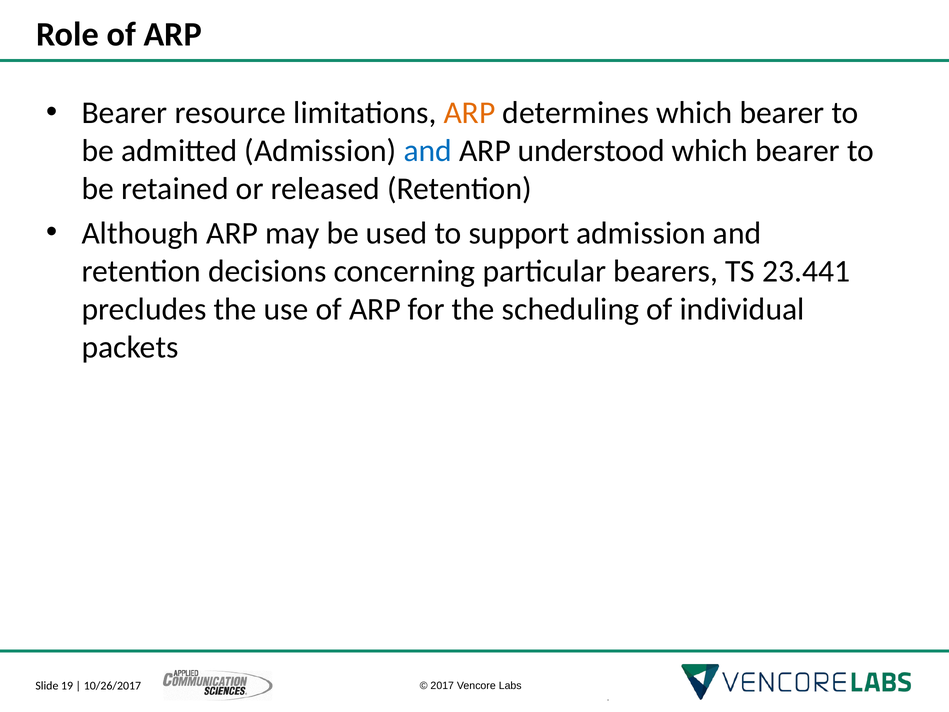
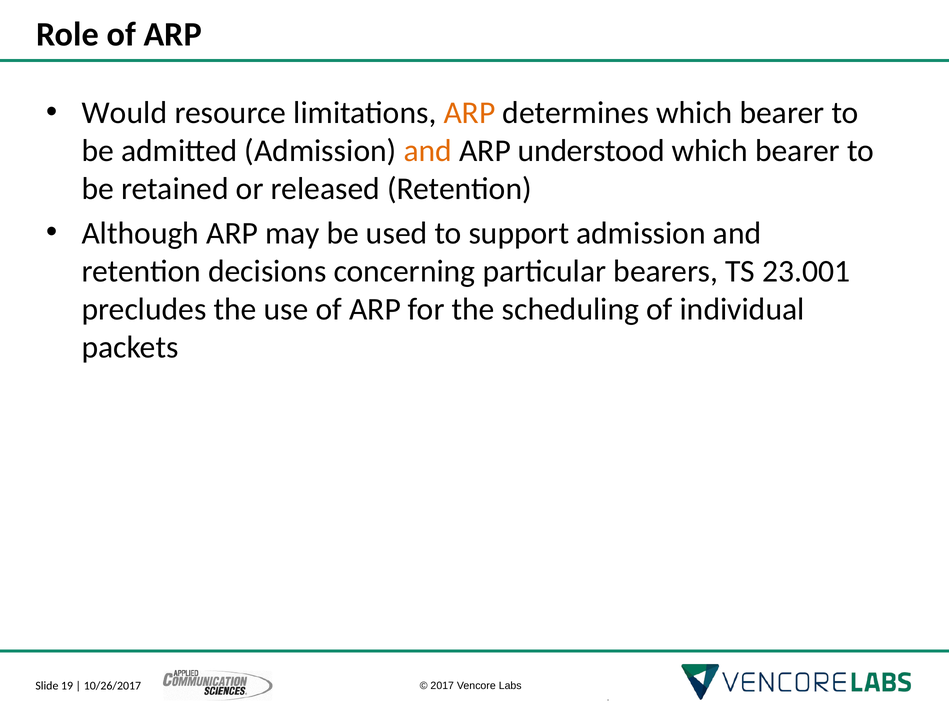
Bearer at (125, 113): Bearer -> Would
and at (428, 151) colour: blue -> orange
23.441: 23.441 -> 23.001
